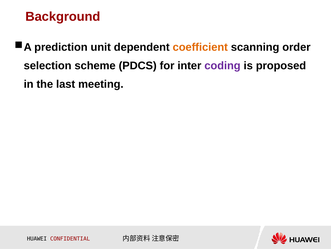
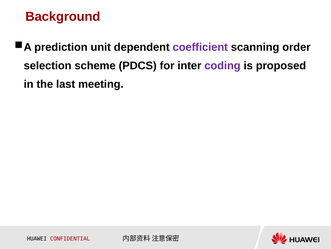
coefficient colour: orange -> purple
